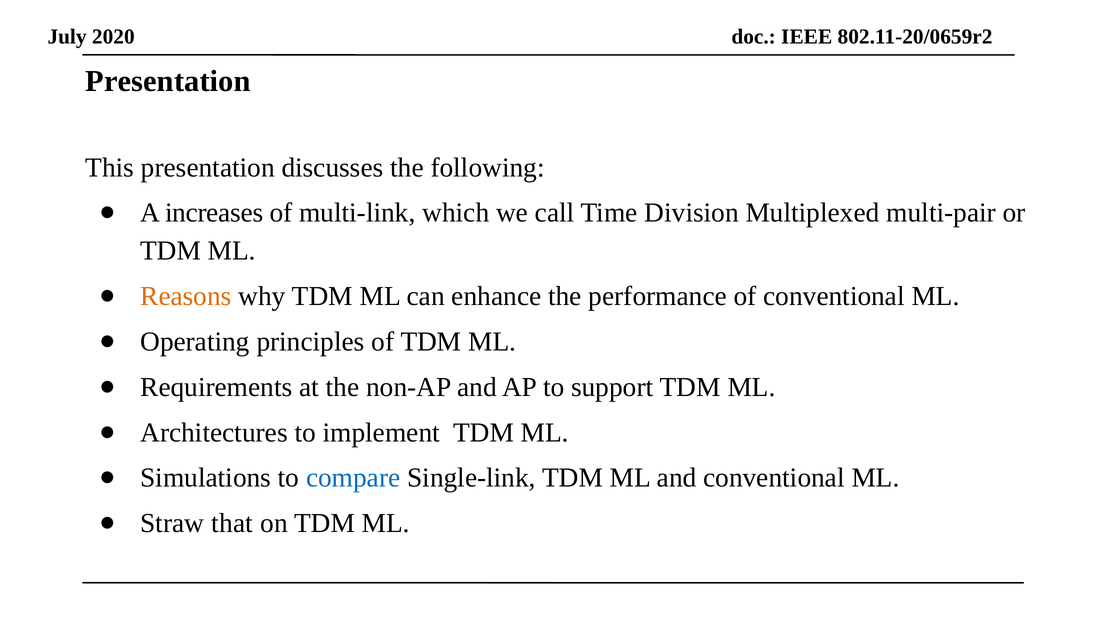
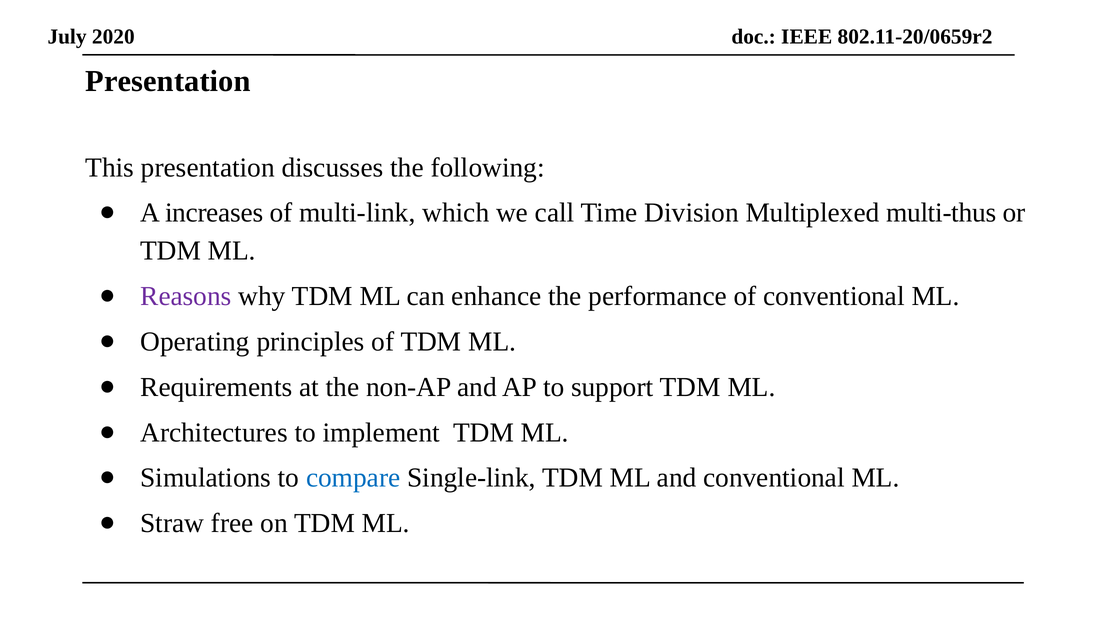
multi-pair: multi-pair -> multi-thus
Reasons colour: orange -> purple
that: that -> free
